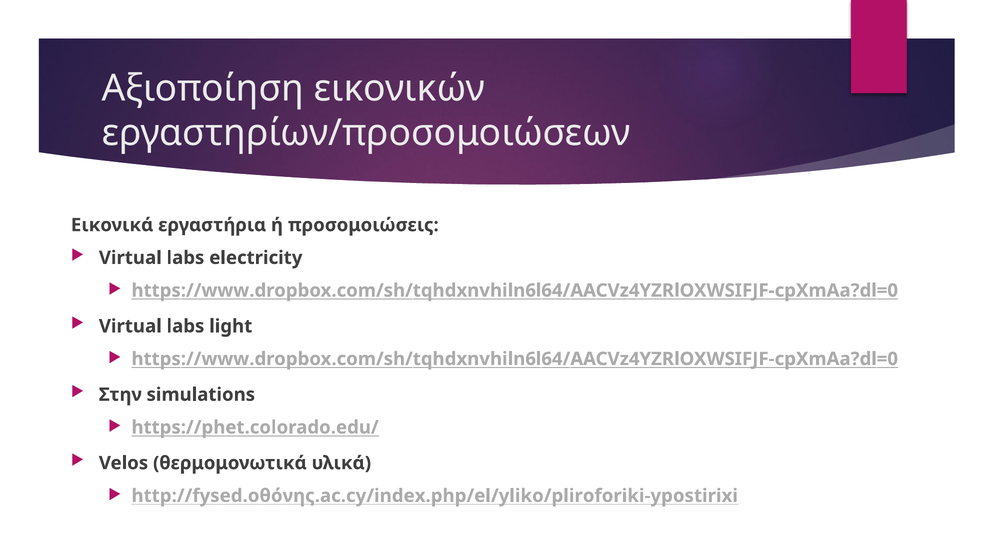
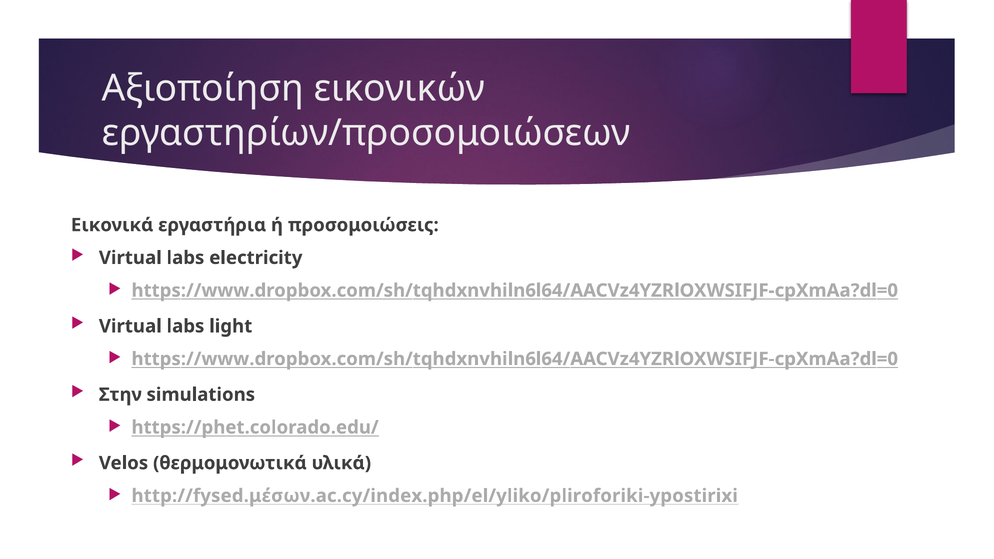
http://fysed.οθόνης.ac.cy/index.php/el/yliko/pliroforiki-ypostirixi: http://fysed.οθόνης.ac.cy/index.php/el/yliko/pliroforiki-ypostirixi -> http://fysed.μέσων.ac.cy/index.php/el/yliko/pliroforiki-ypostirixi
